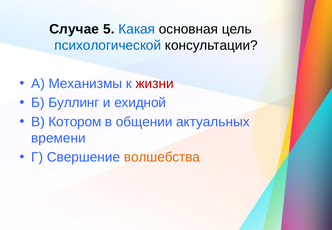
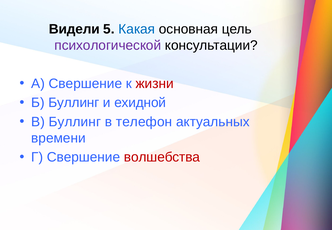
Случае: Случае -> Видели
психологической colour: blue -> purple
А Механизмы: Механизмы -> Свершение
В Котором: Котором -> Буллинг
общении: общении -> телефон
волшебства colour: orange -> red
